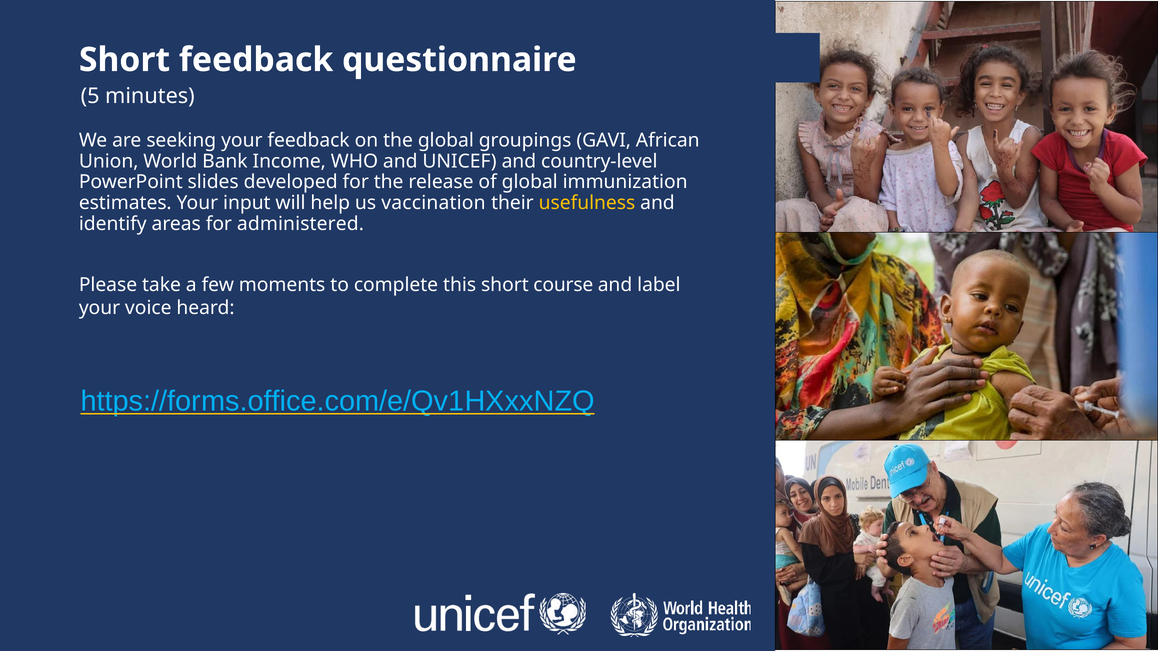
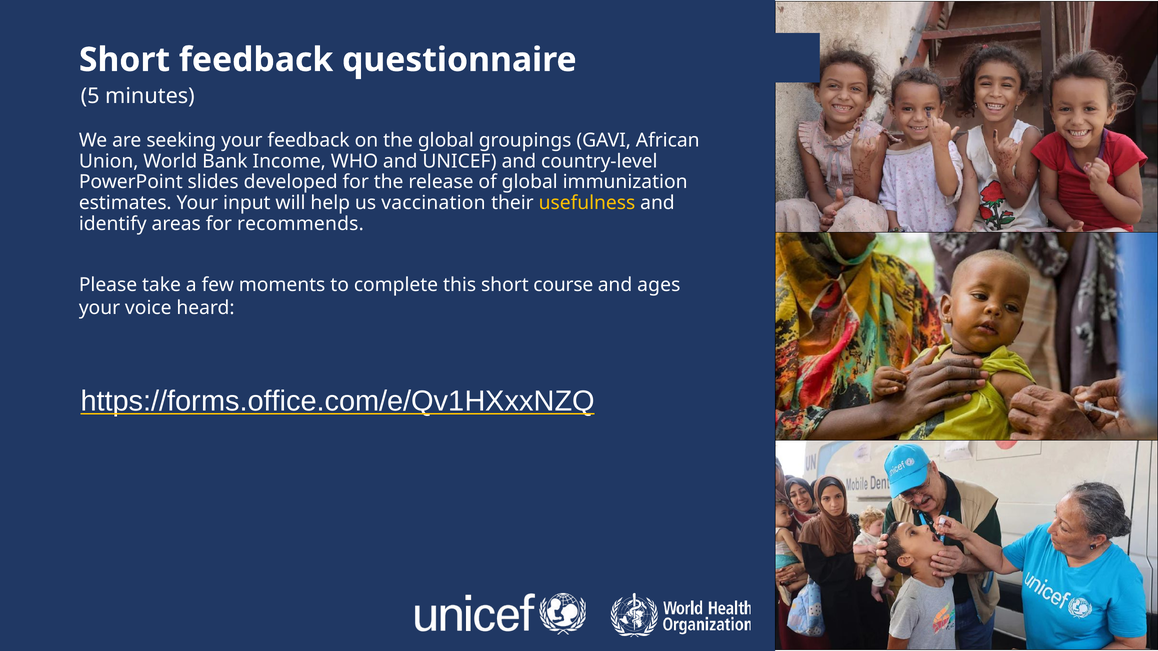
administered: administered -> recommends
label: label -> ages
https://forms.office.com/e/Qv1HXxxNZQ colour: light blue -> white
